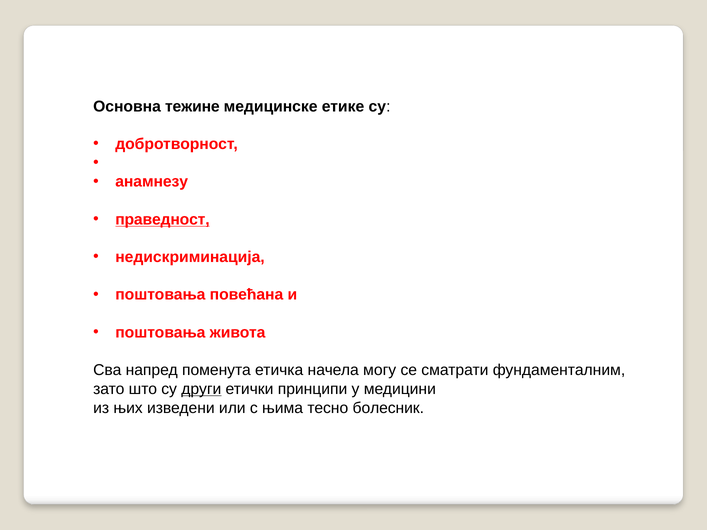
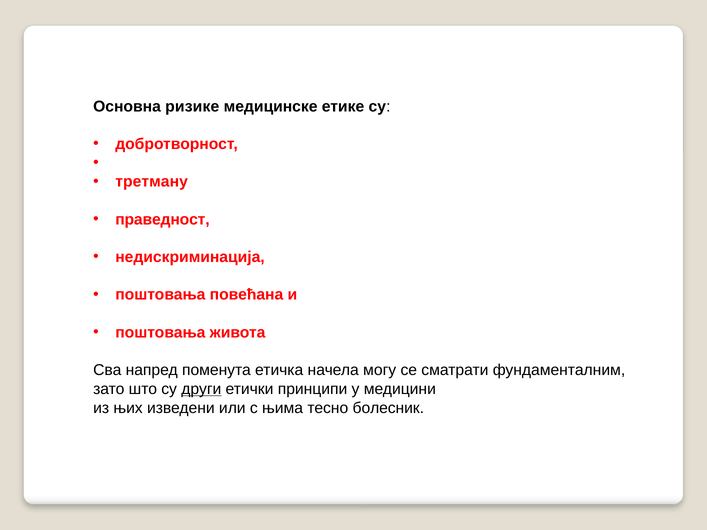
тежине: тежине -> ризике
анамнезу: анамнезу -> третману
праведност underline: present -> none
